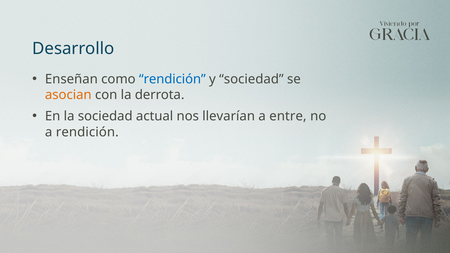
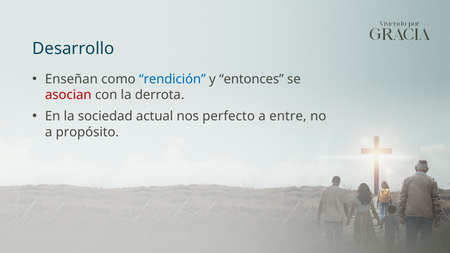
y sociedad: sociedad -> entonces
asocian colour: orange -> red
llevarían: llevarían -> perfecto
a rendición: rendición -> propósito
